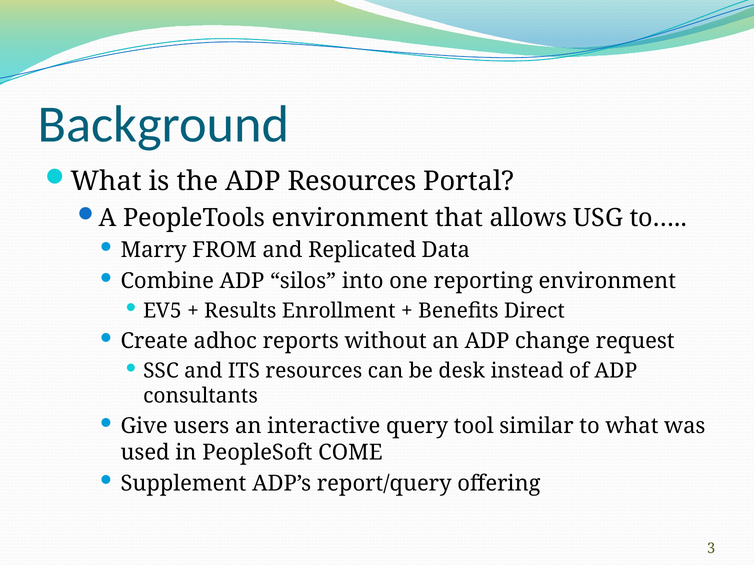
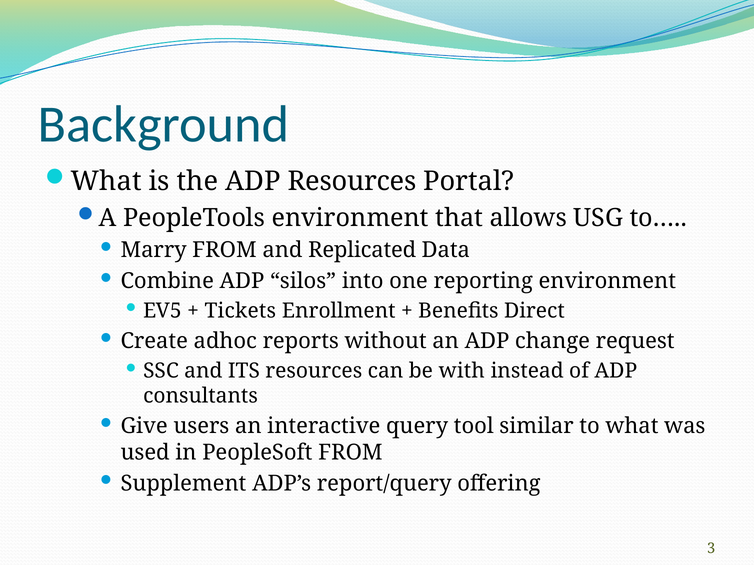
Results: Results -> Tickets
desk: desk -> with
PeopleSoft COME: COME -> FROM
